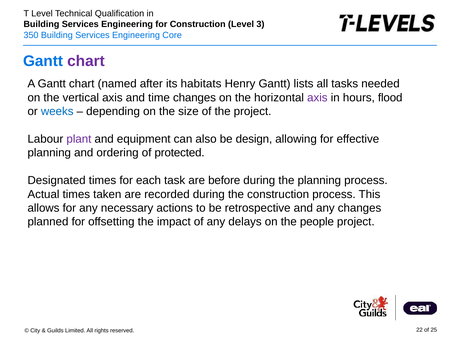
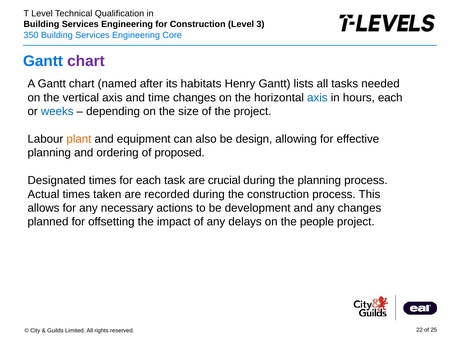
axis at (317, 98) colour: purple -> blue
hours flood: flood -> each
plant colour: purple -> orange
protected: protected -> proposed
before: before -> crucial
retrospective: retrospective -> development
